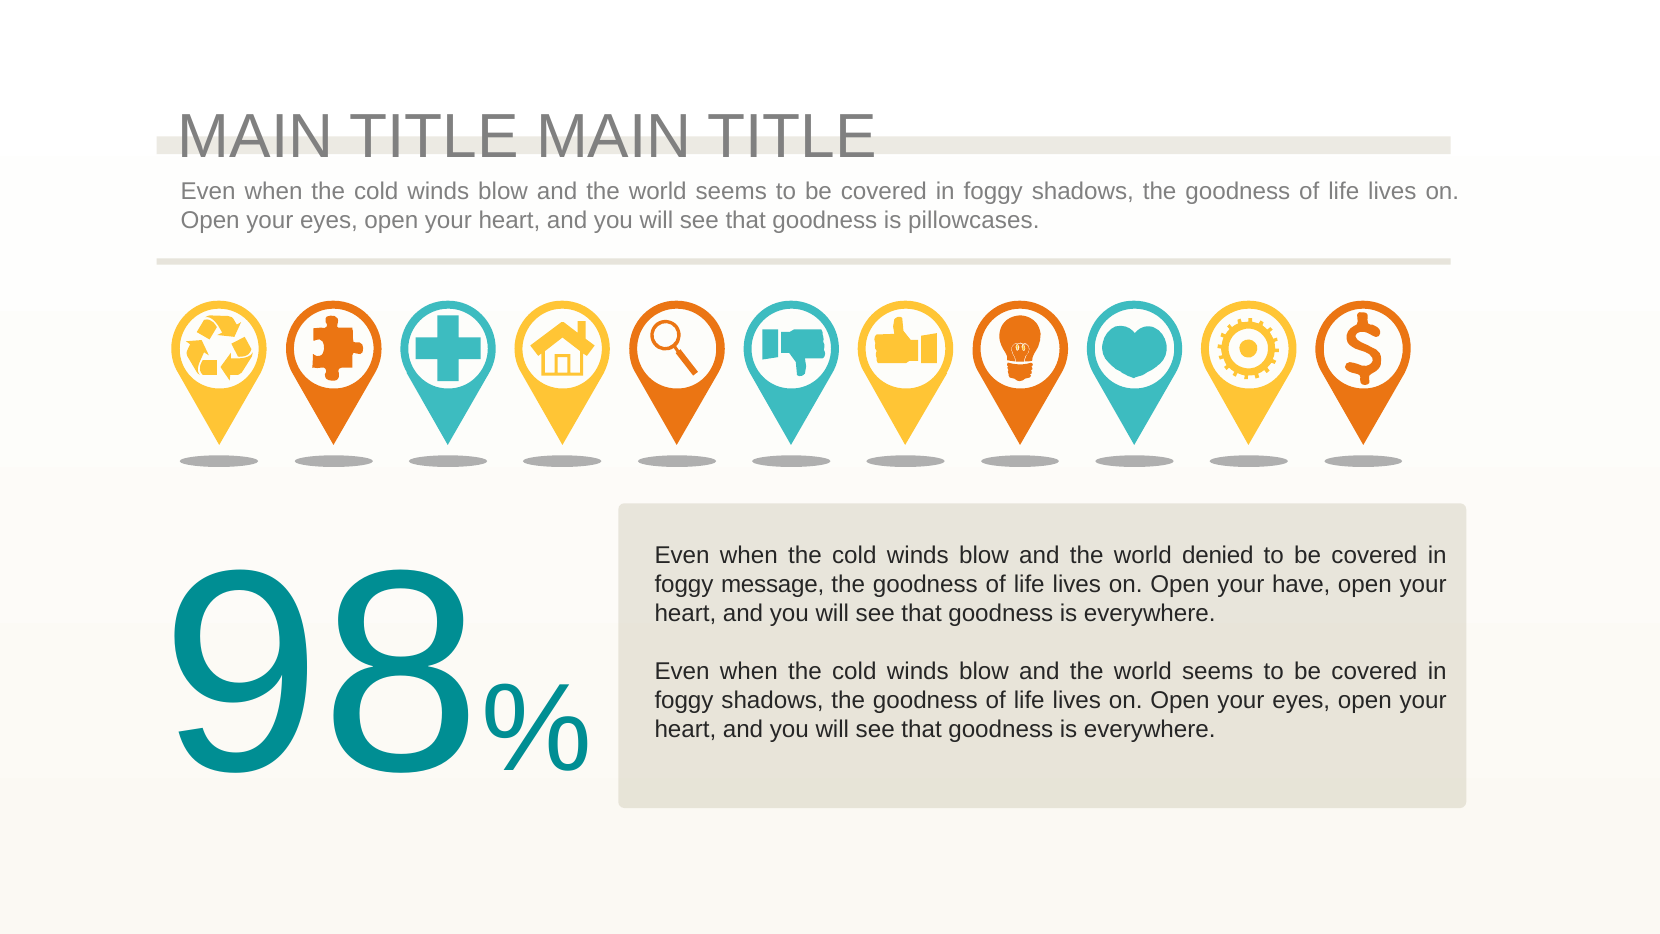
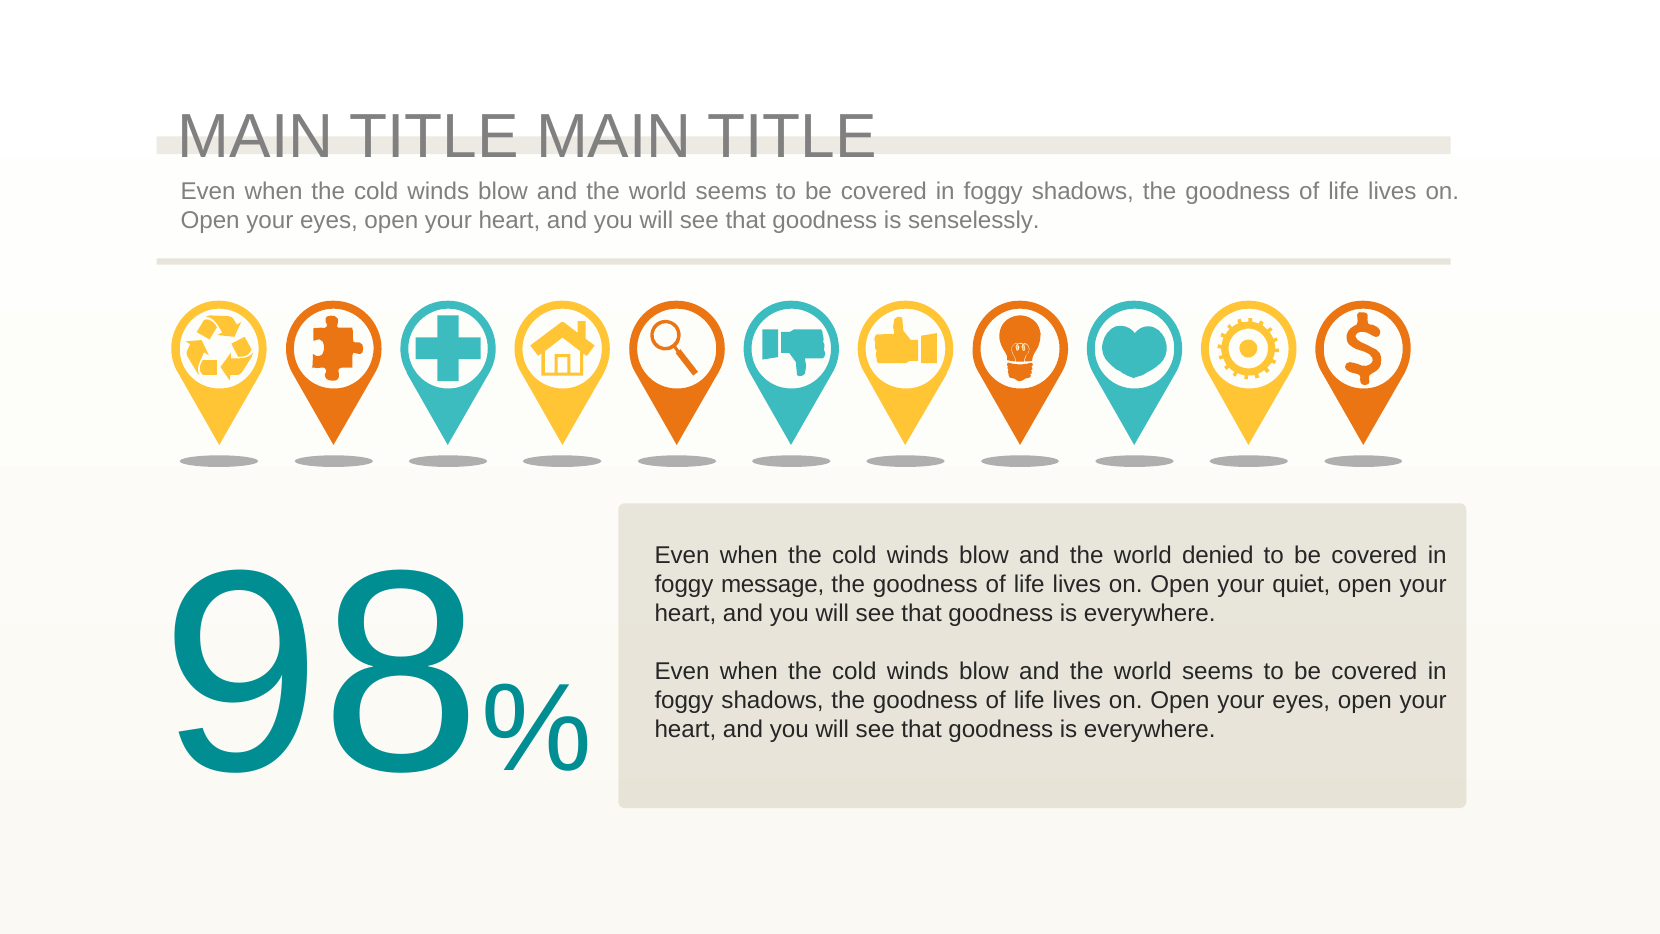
pillowcases: pillowcases -> senselessly
have: have -> quiet
